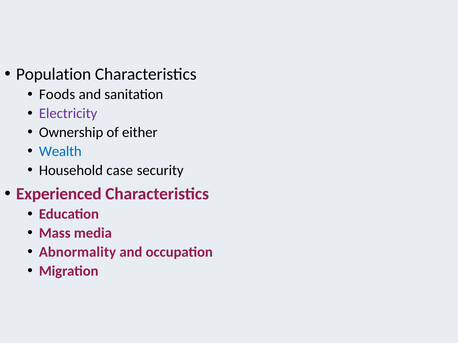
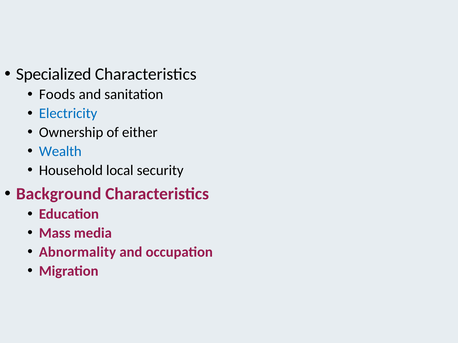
Population: Population -> Specialized
Electricity colour: purple -> blue
case: case -> local
Experienced: Experienced -> Background
